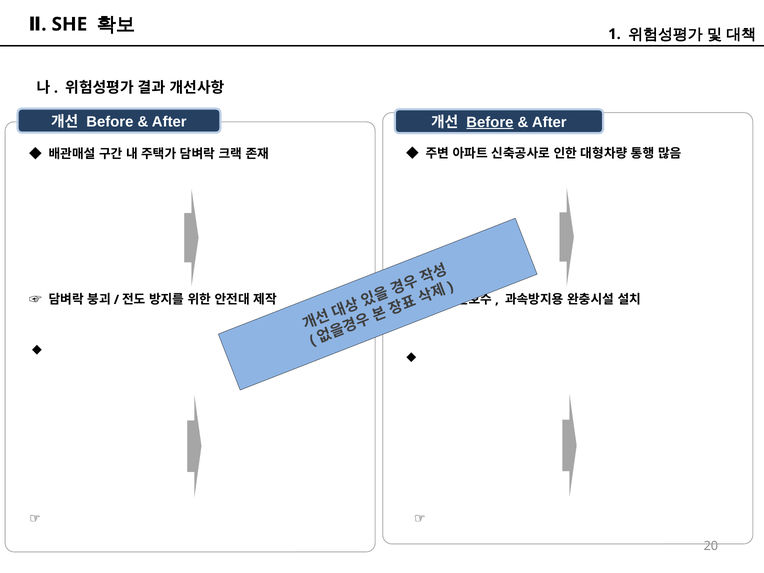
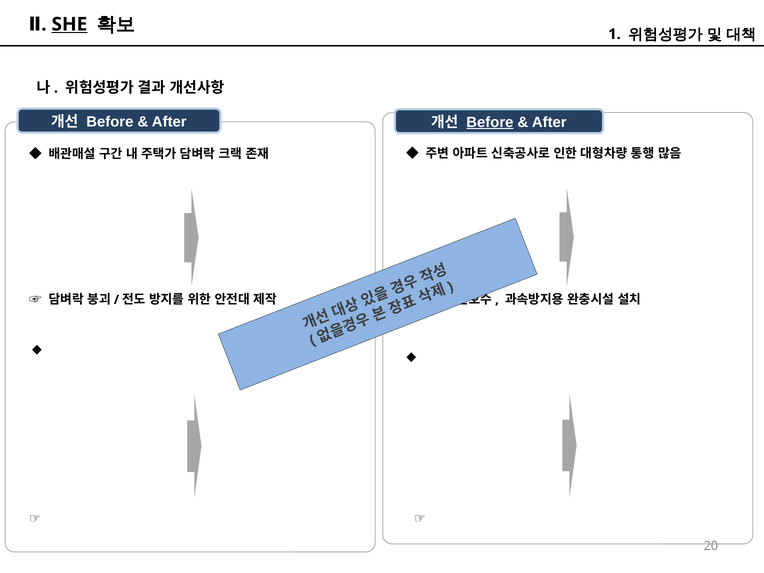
SHE underline: none -> present
